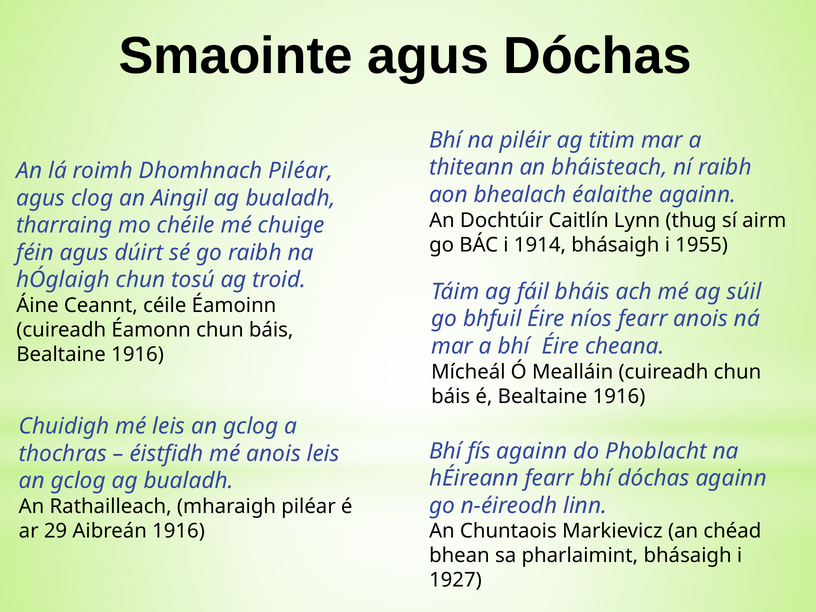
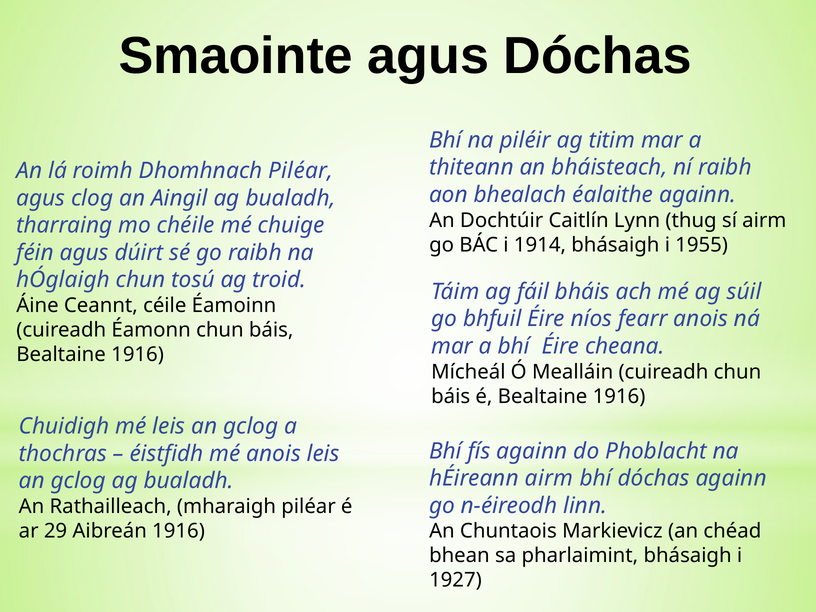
hÉireann fearr: fearr -> airm
